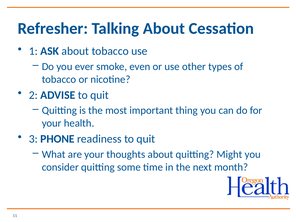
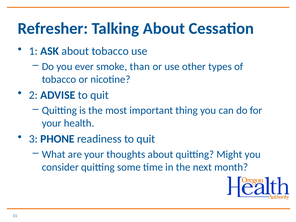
even: even -> than
